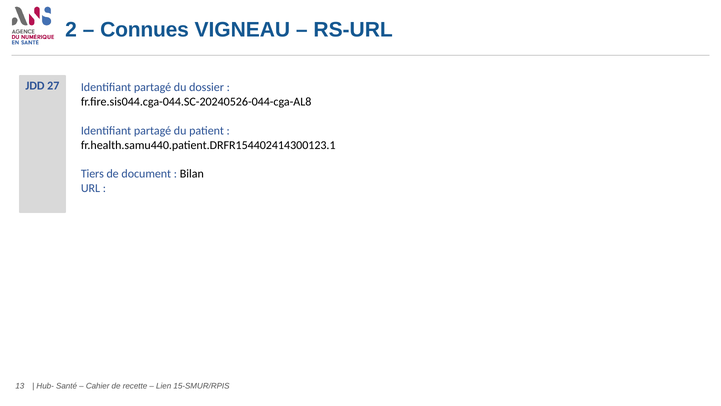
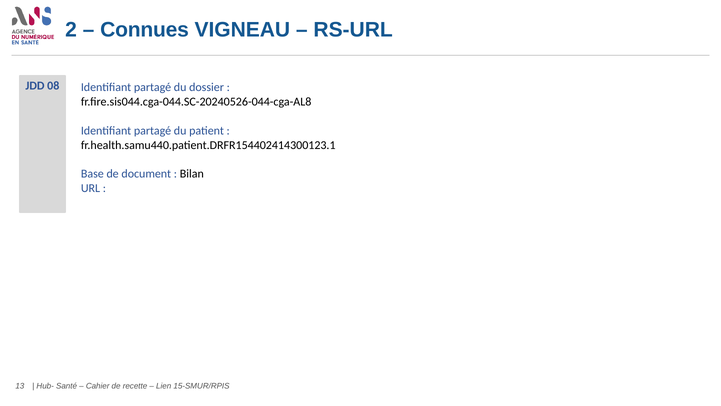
27: 27 -> 08
Tiers: Tiers -> Base
